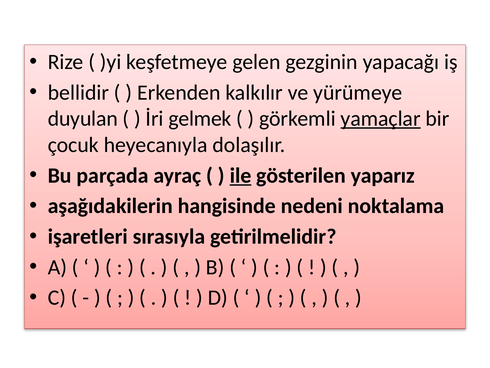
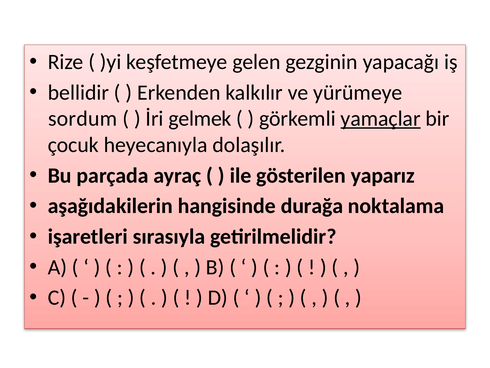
duyulan: duyulan -> sordum
ile underline: present -> none
nedeni: nedeni -> durağa
